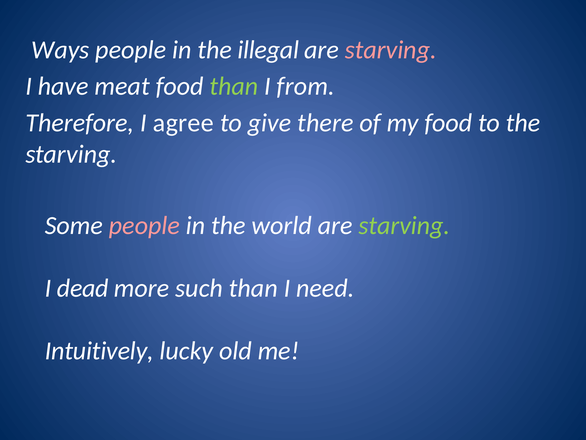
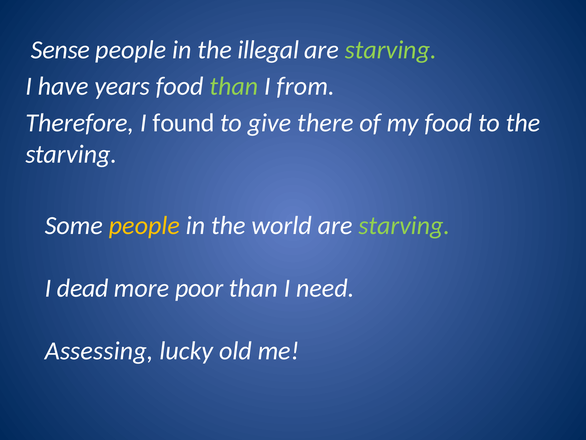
Ways: Ways -> Sense
starving at (391, 50) colour: pink -> light green
meat: meat -> years
agree: agree -> found
people at (144, 225) colour: pink -> yellow
such: such -> poor
Intuitively: Intuitively -> Assessing
